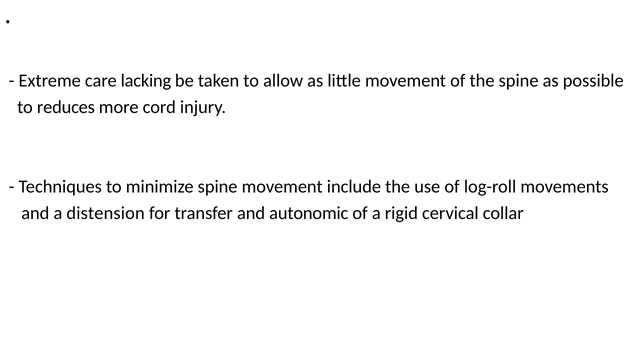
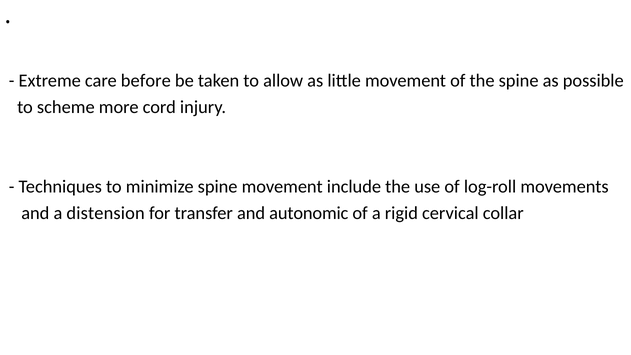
lacking: lacking -> before
reduces: reduces -> scheme
